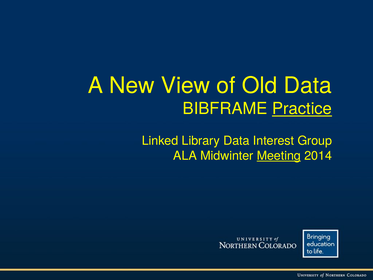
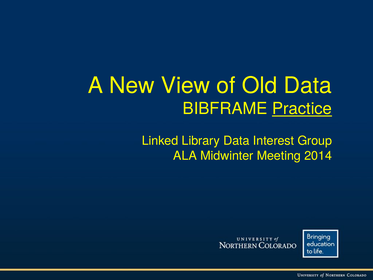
Meeting underline: present -> none
